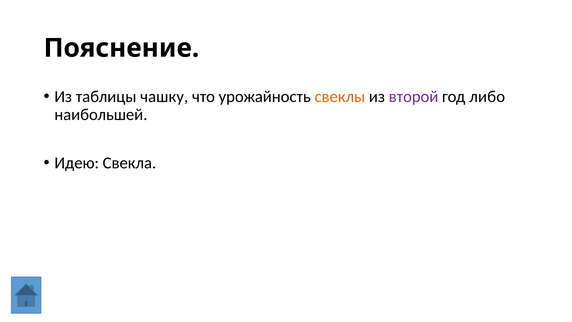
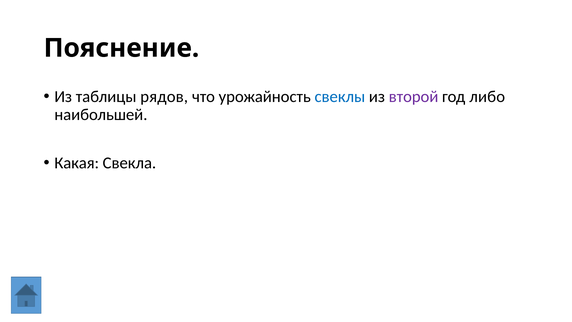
чашку: чашку -> рядов
свеклы colour: orange -> blue
Идею: Идею -> Какая
